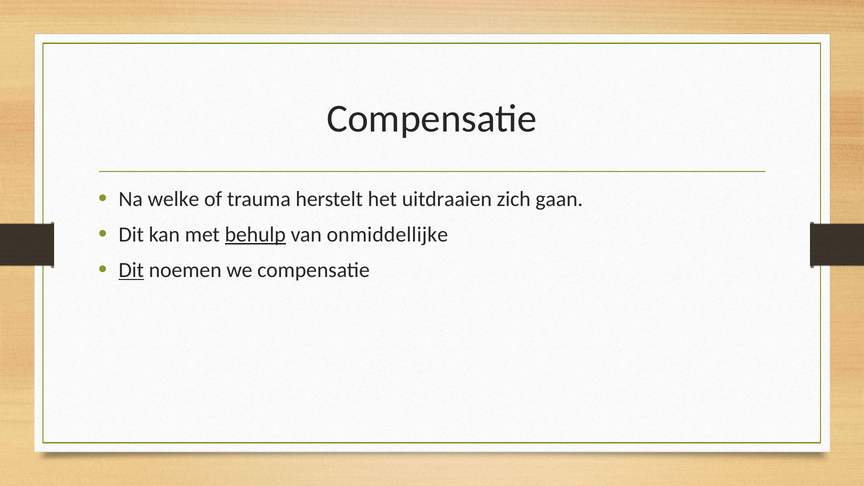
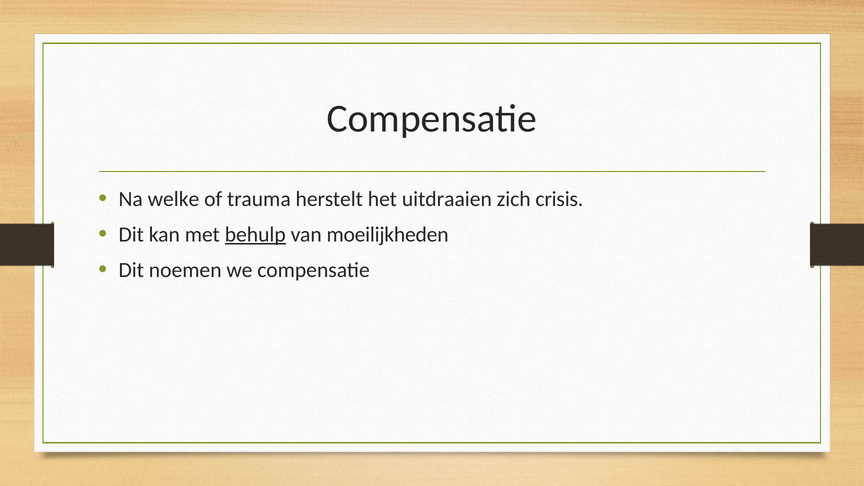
gaan: gaan -> crisis
onmiddellijke: onmiddellijke -> moeilijkheden
Dit at (131, 270) underline: present -> none
